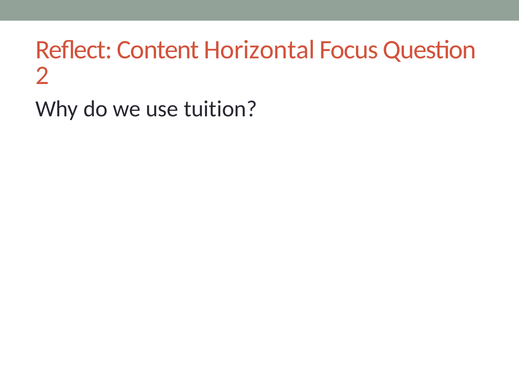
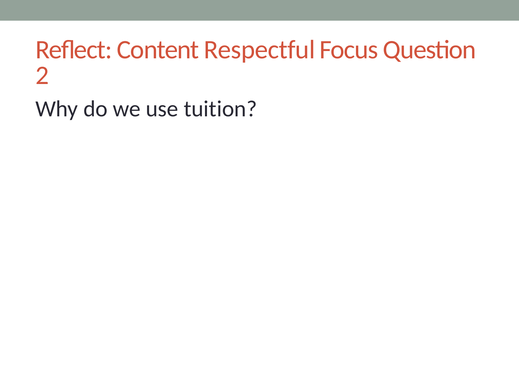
Horizontal: Horizontal -> Respectful
